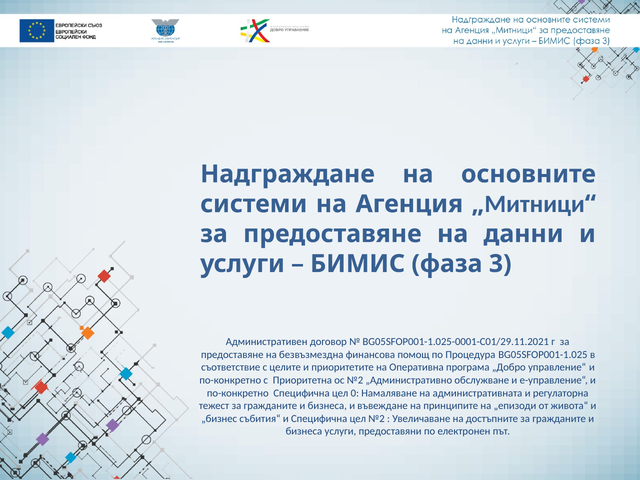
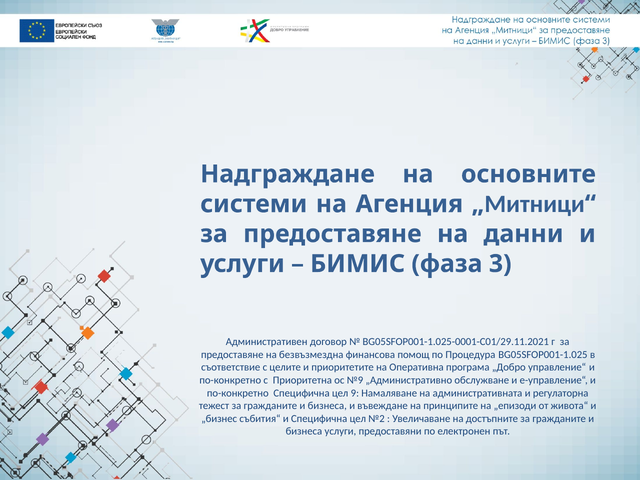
ос №2: №2 -> №9
0: 0 -> 9
